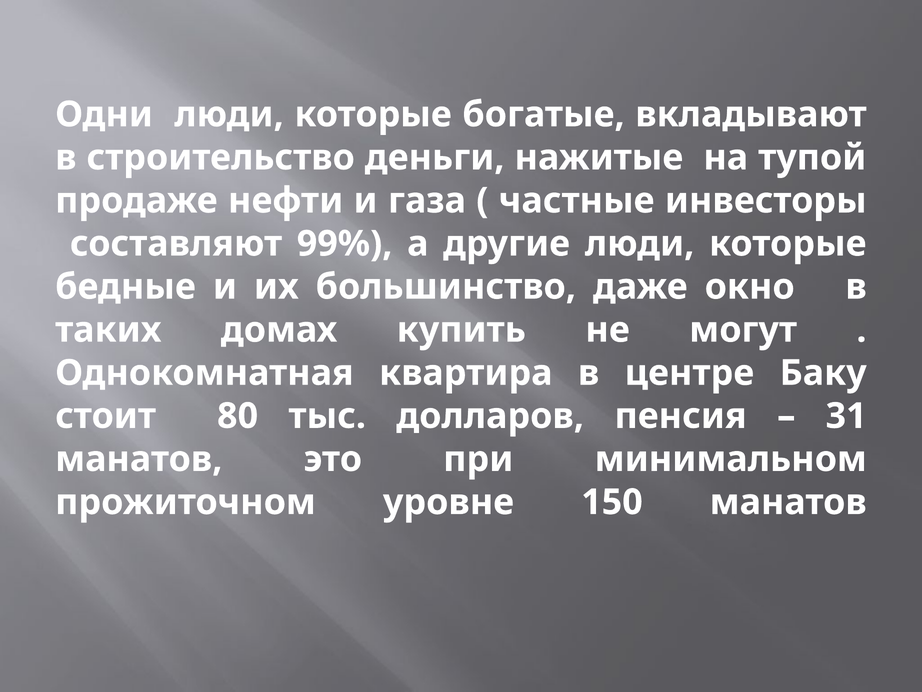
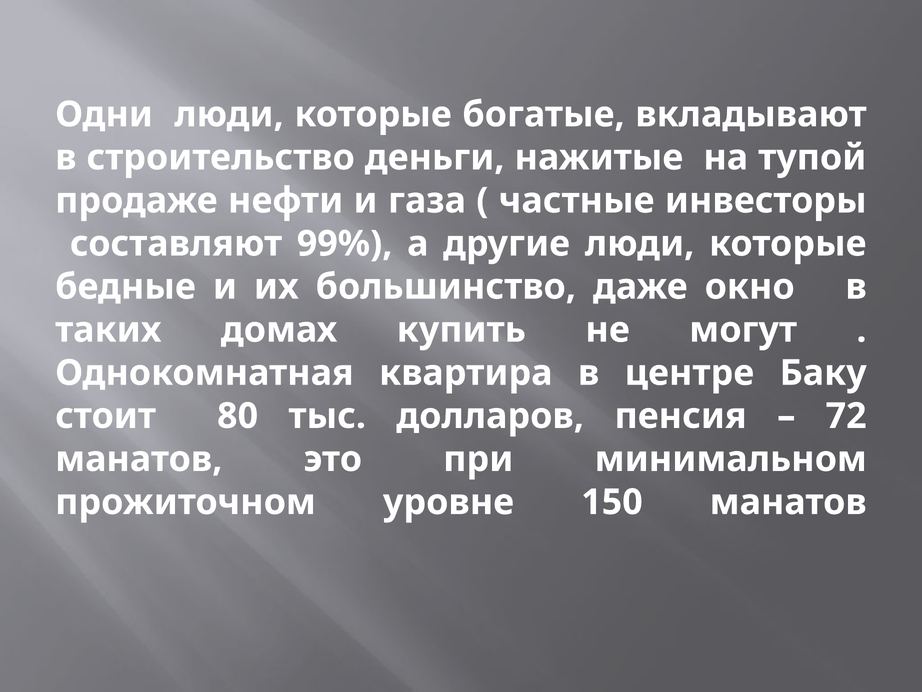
31: 31 -> 72
